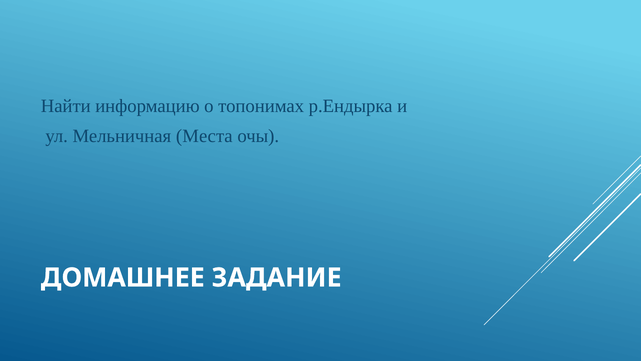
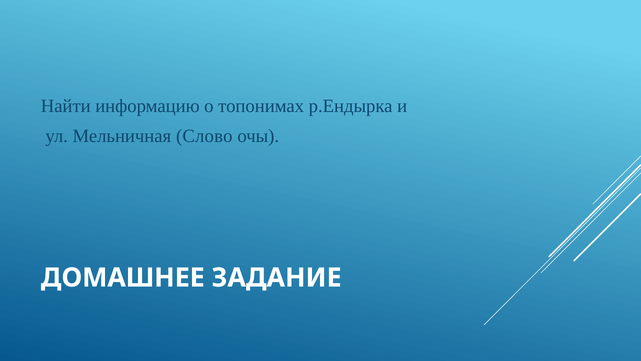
Места: Места -> Слово
